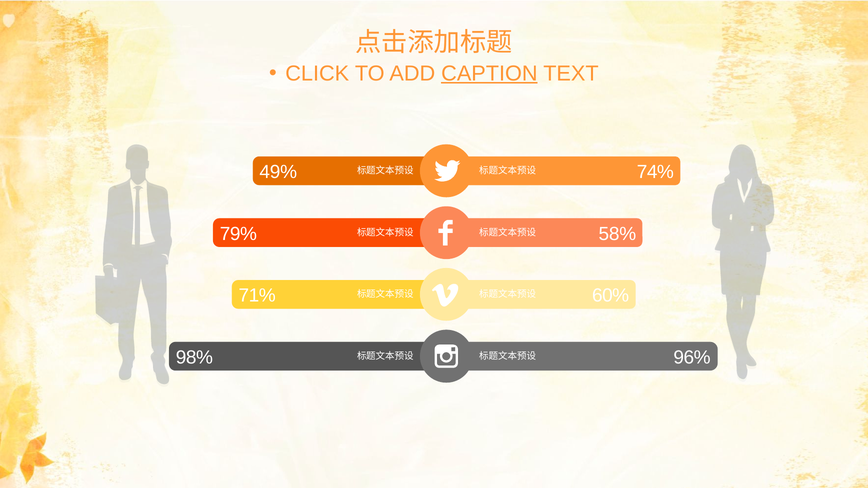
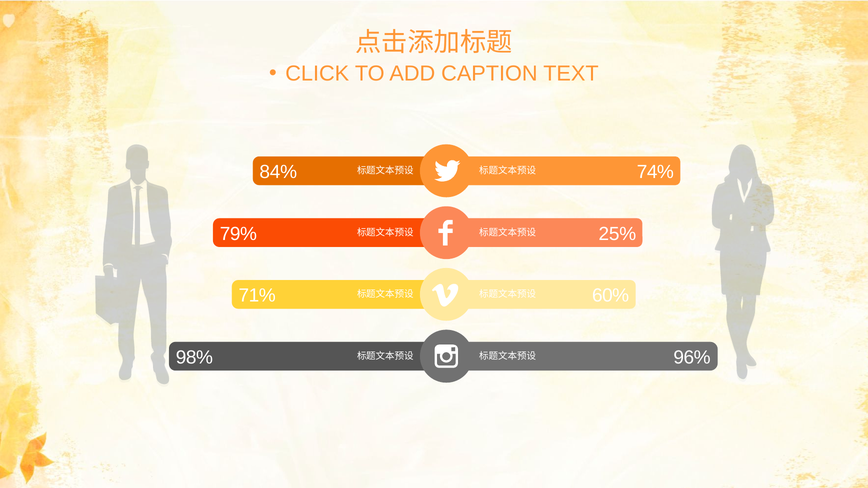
CAPTION underline: present -> none
49%: 49% -> 84%
58%: 58% -> 25%
